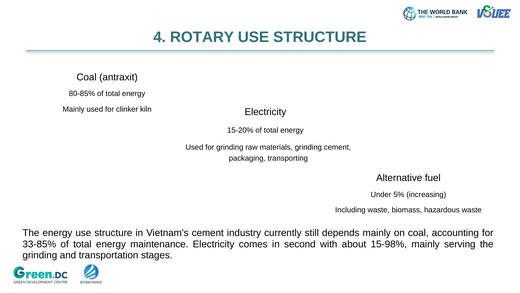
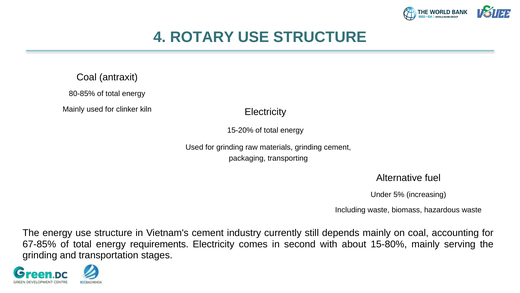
33-85%: 33-85% -> 67-85%
maintenance: maintenance -> requirements
15-98%: 15-98% -> 15-80%
